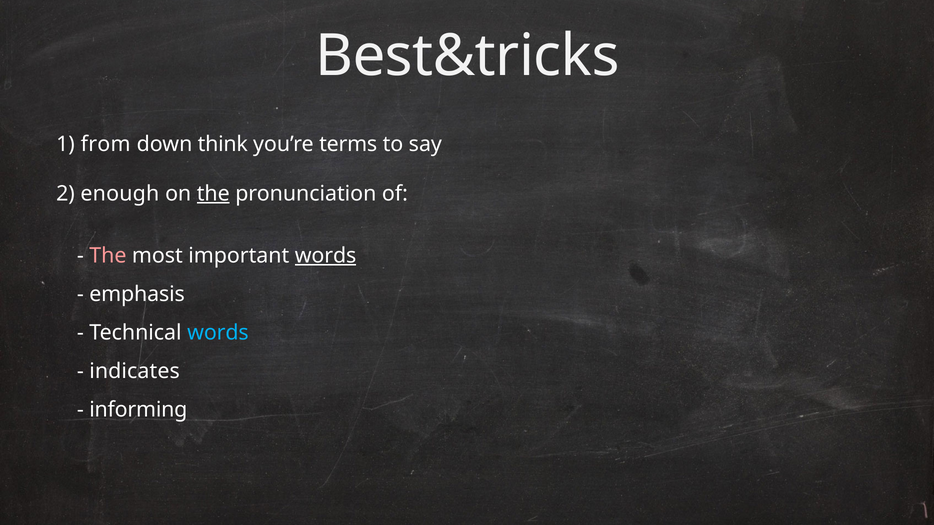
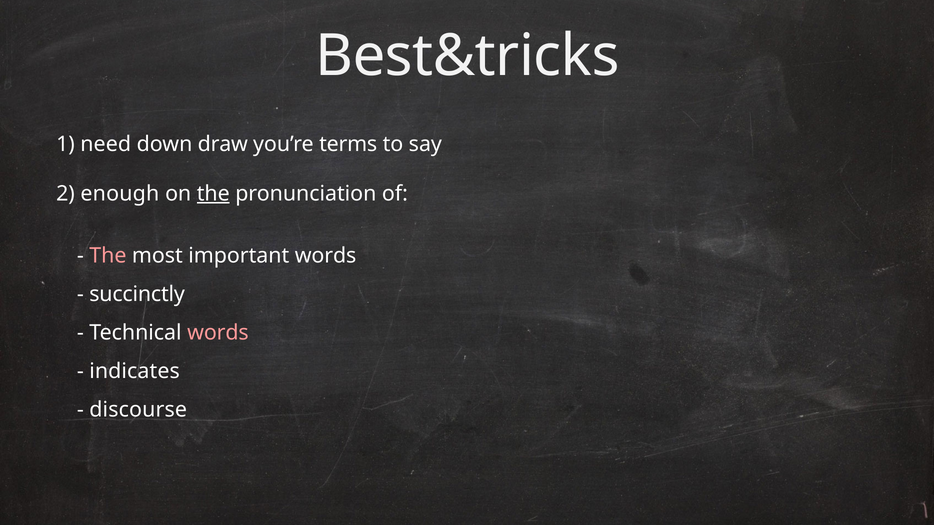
from: from -> need
think: think -> draw
words at (326, 256) underline: present -> none
emphasis: emphasis -> succinctly
words at (218, 333) colour: light blue -> pink
informing: informing -> discourse
